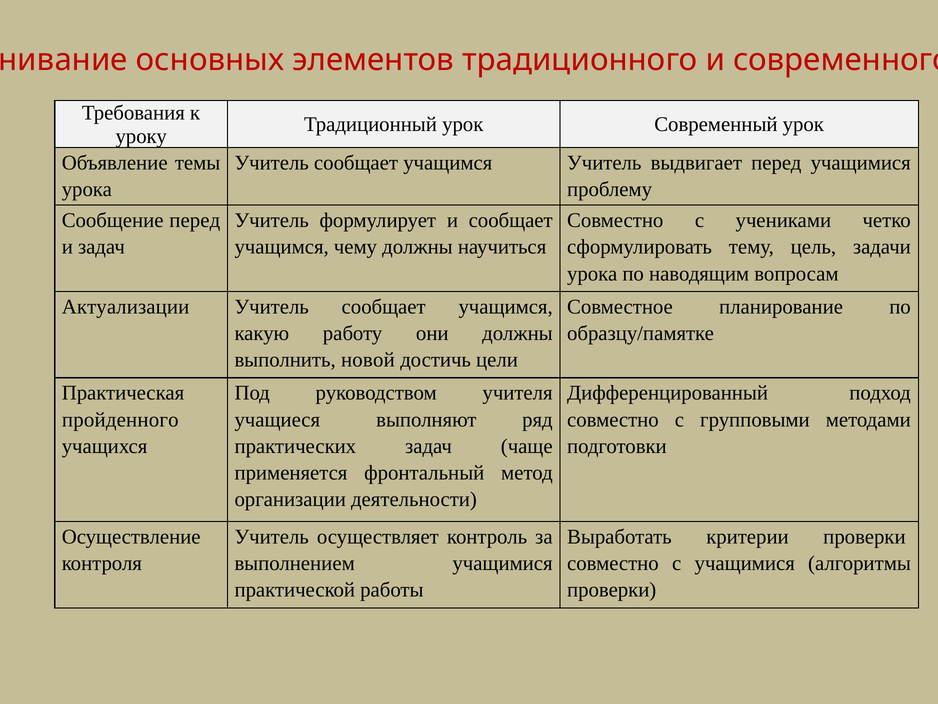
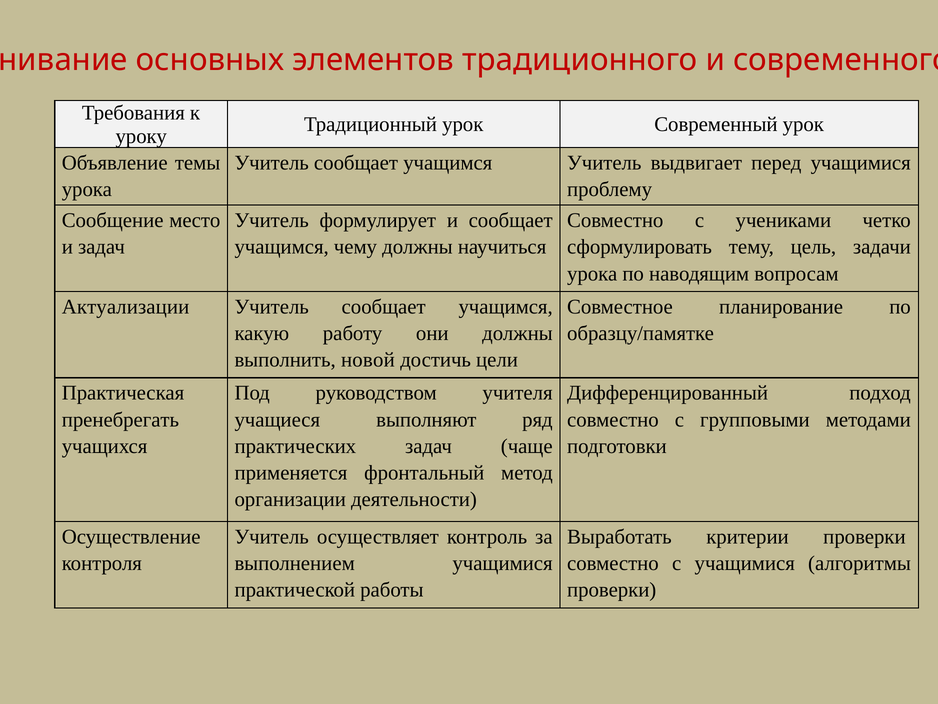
Сообщение перед: перед -> место
пройденного: пройденного -> пренебрегать
